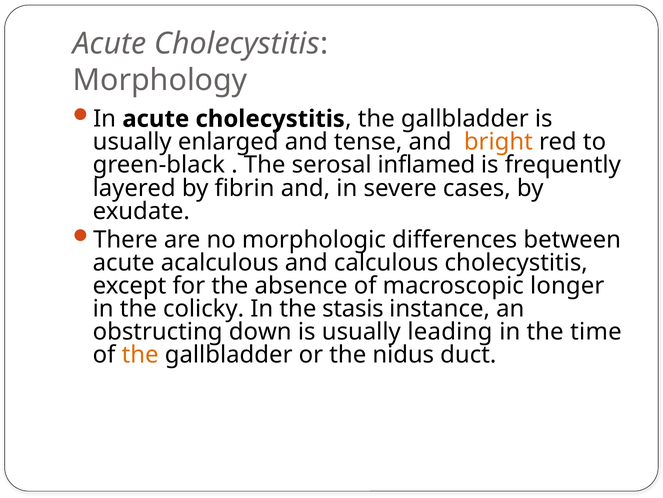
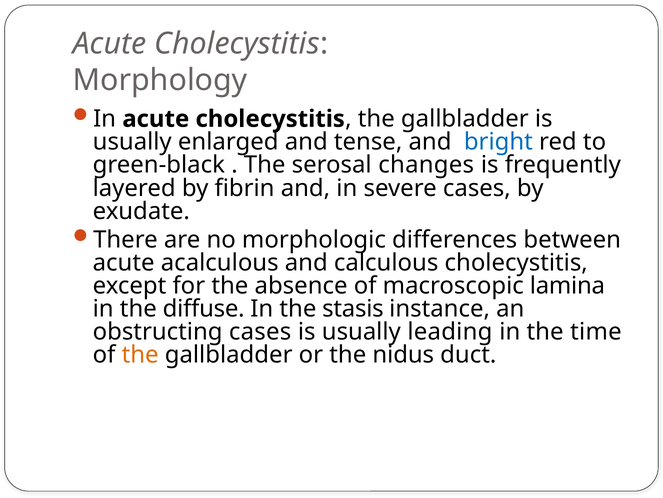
bright colour: orange -> blue
inflamed: inflamed -> changes
longer: longer -> lamina
colicky: colicky -> diffuse
obstructing down: down -> cases
